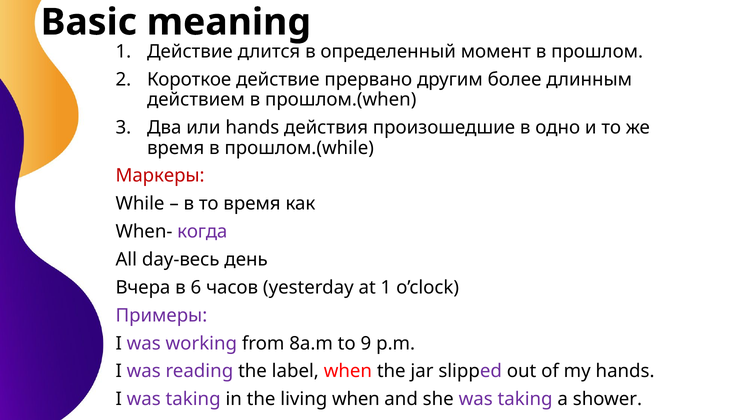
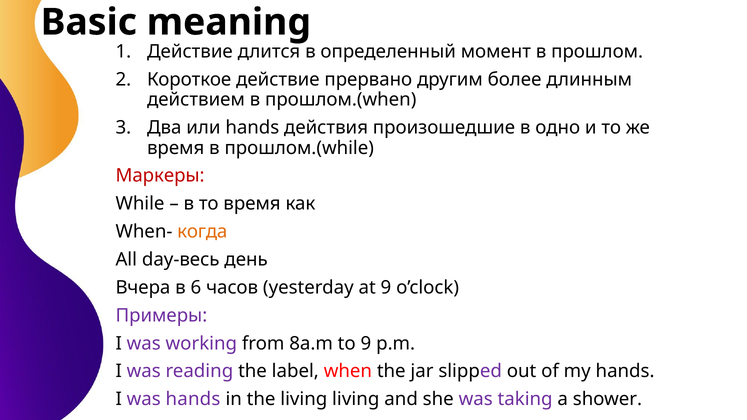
когда colour: purple -> orange
at 1: 1 -> 9
I was taking: taking -> hands
living when: when -> living
